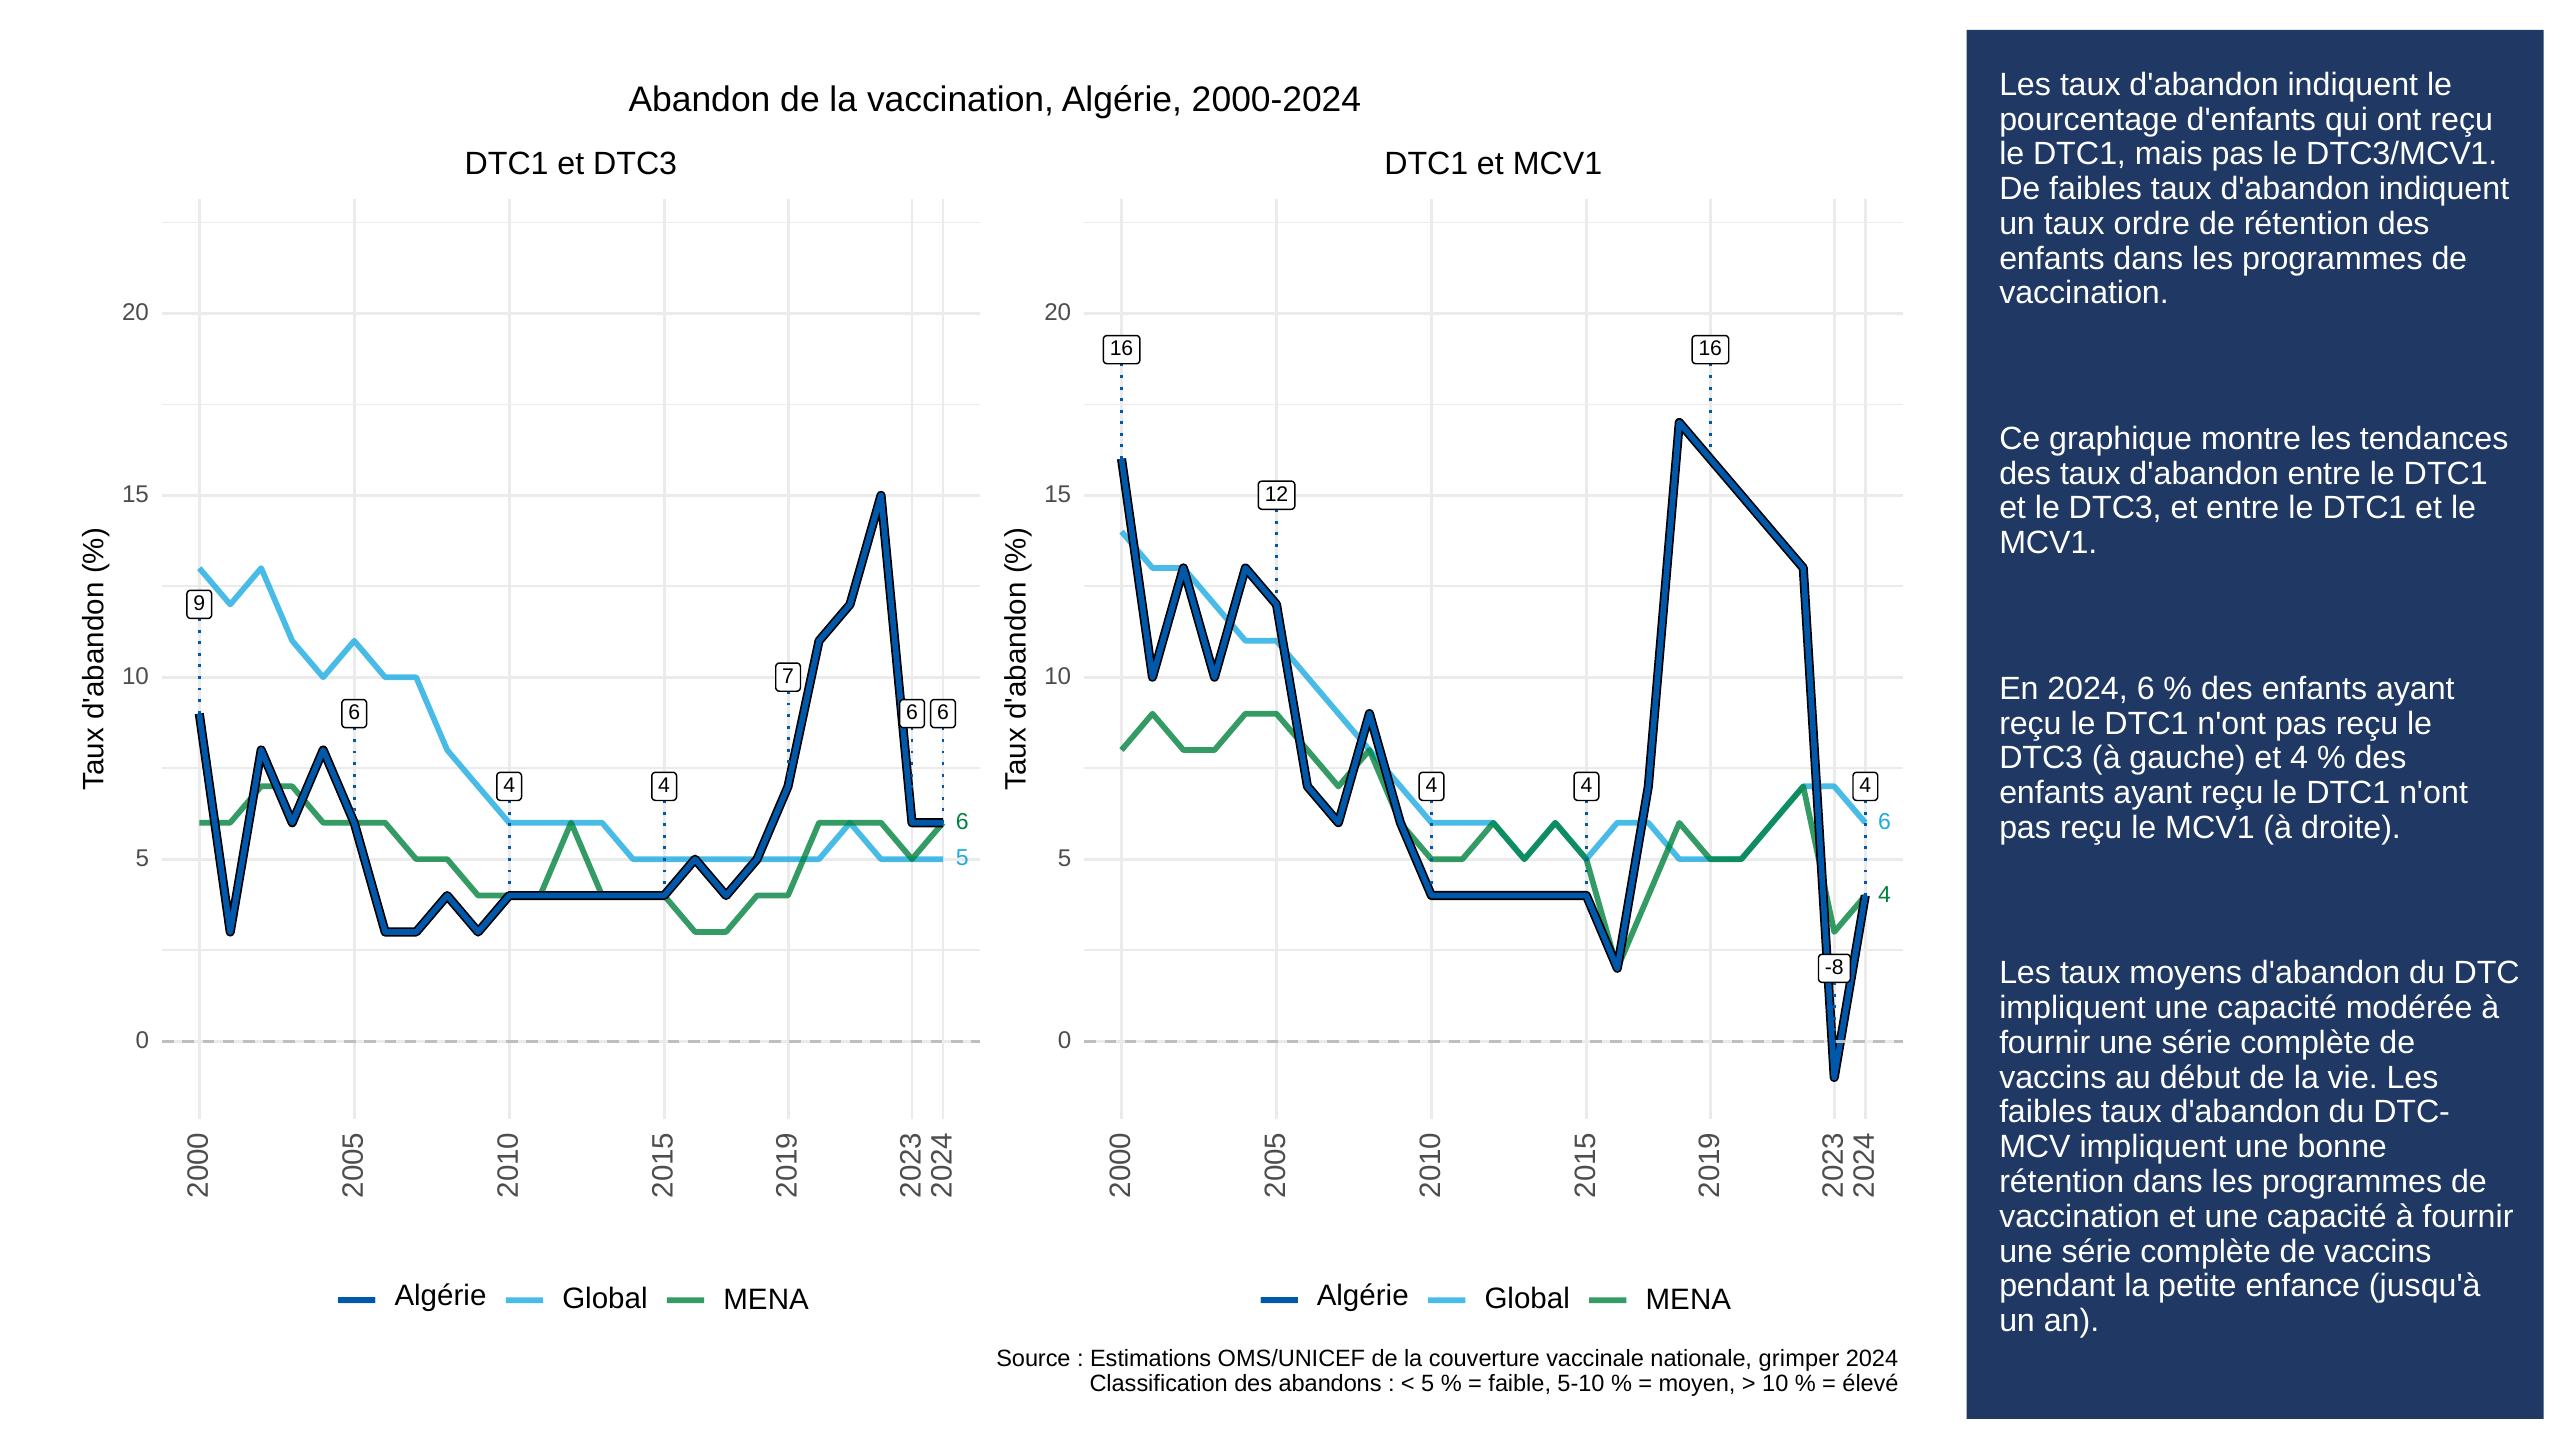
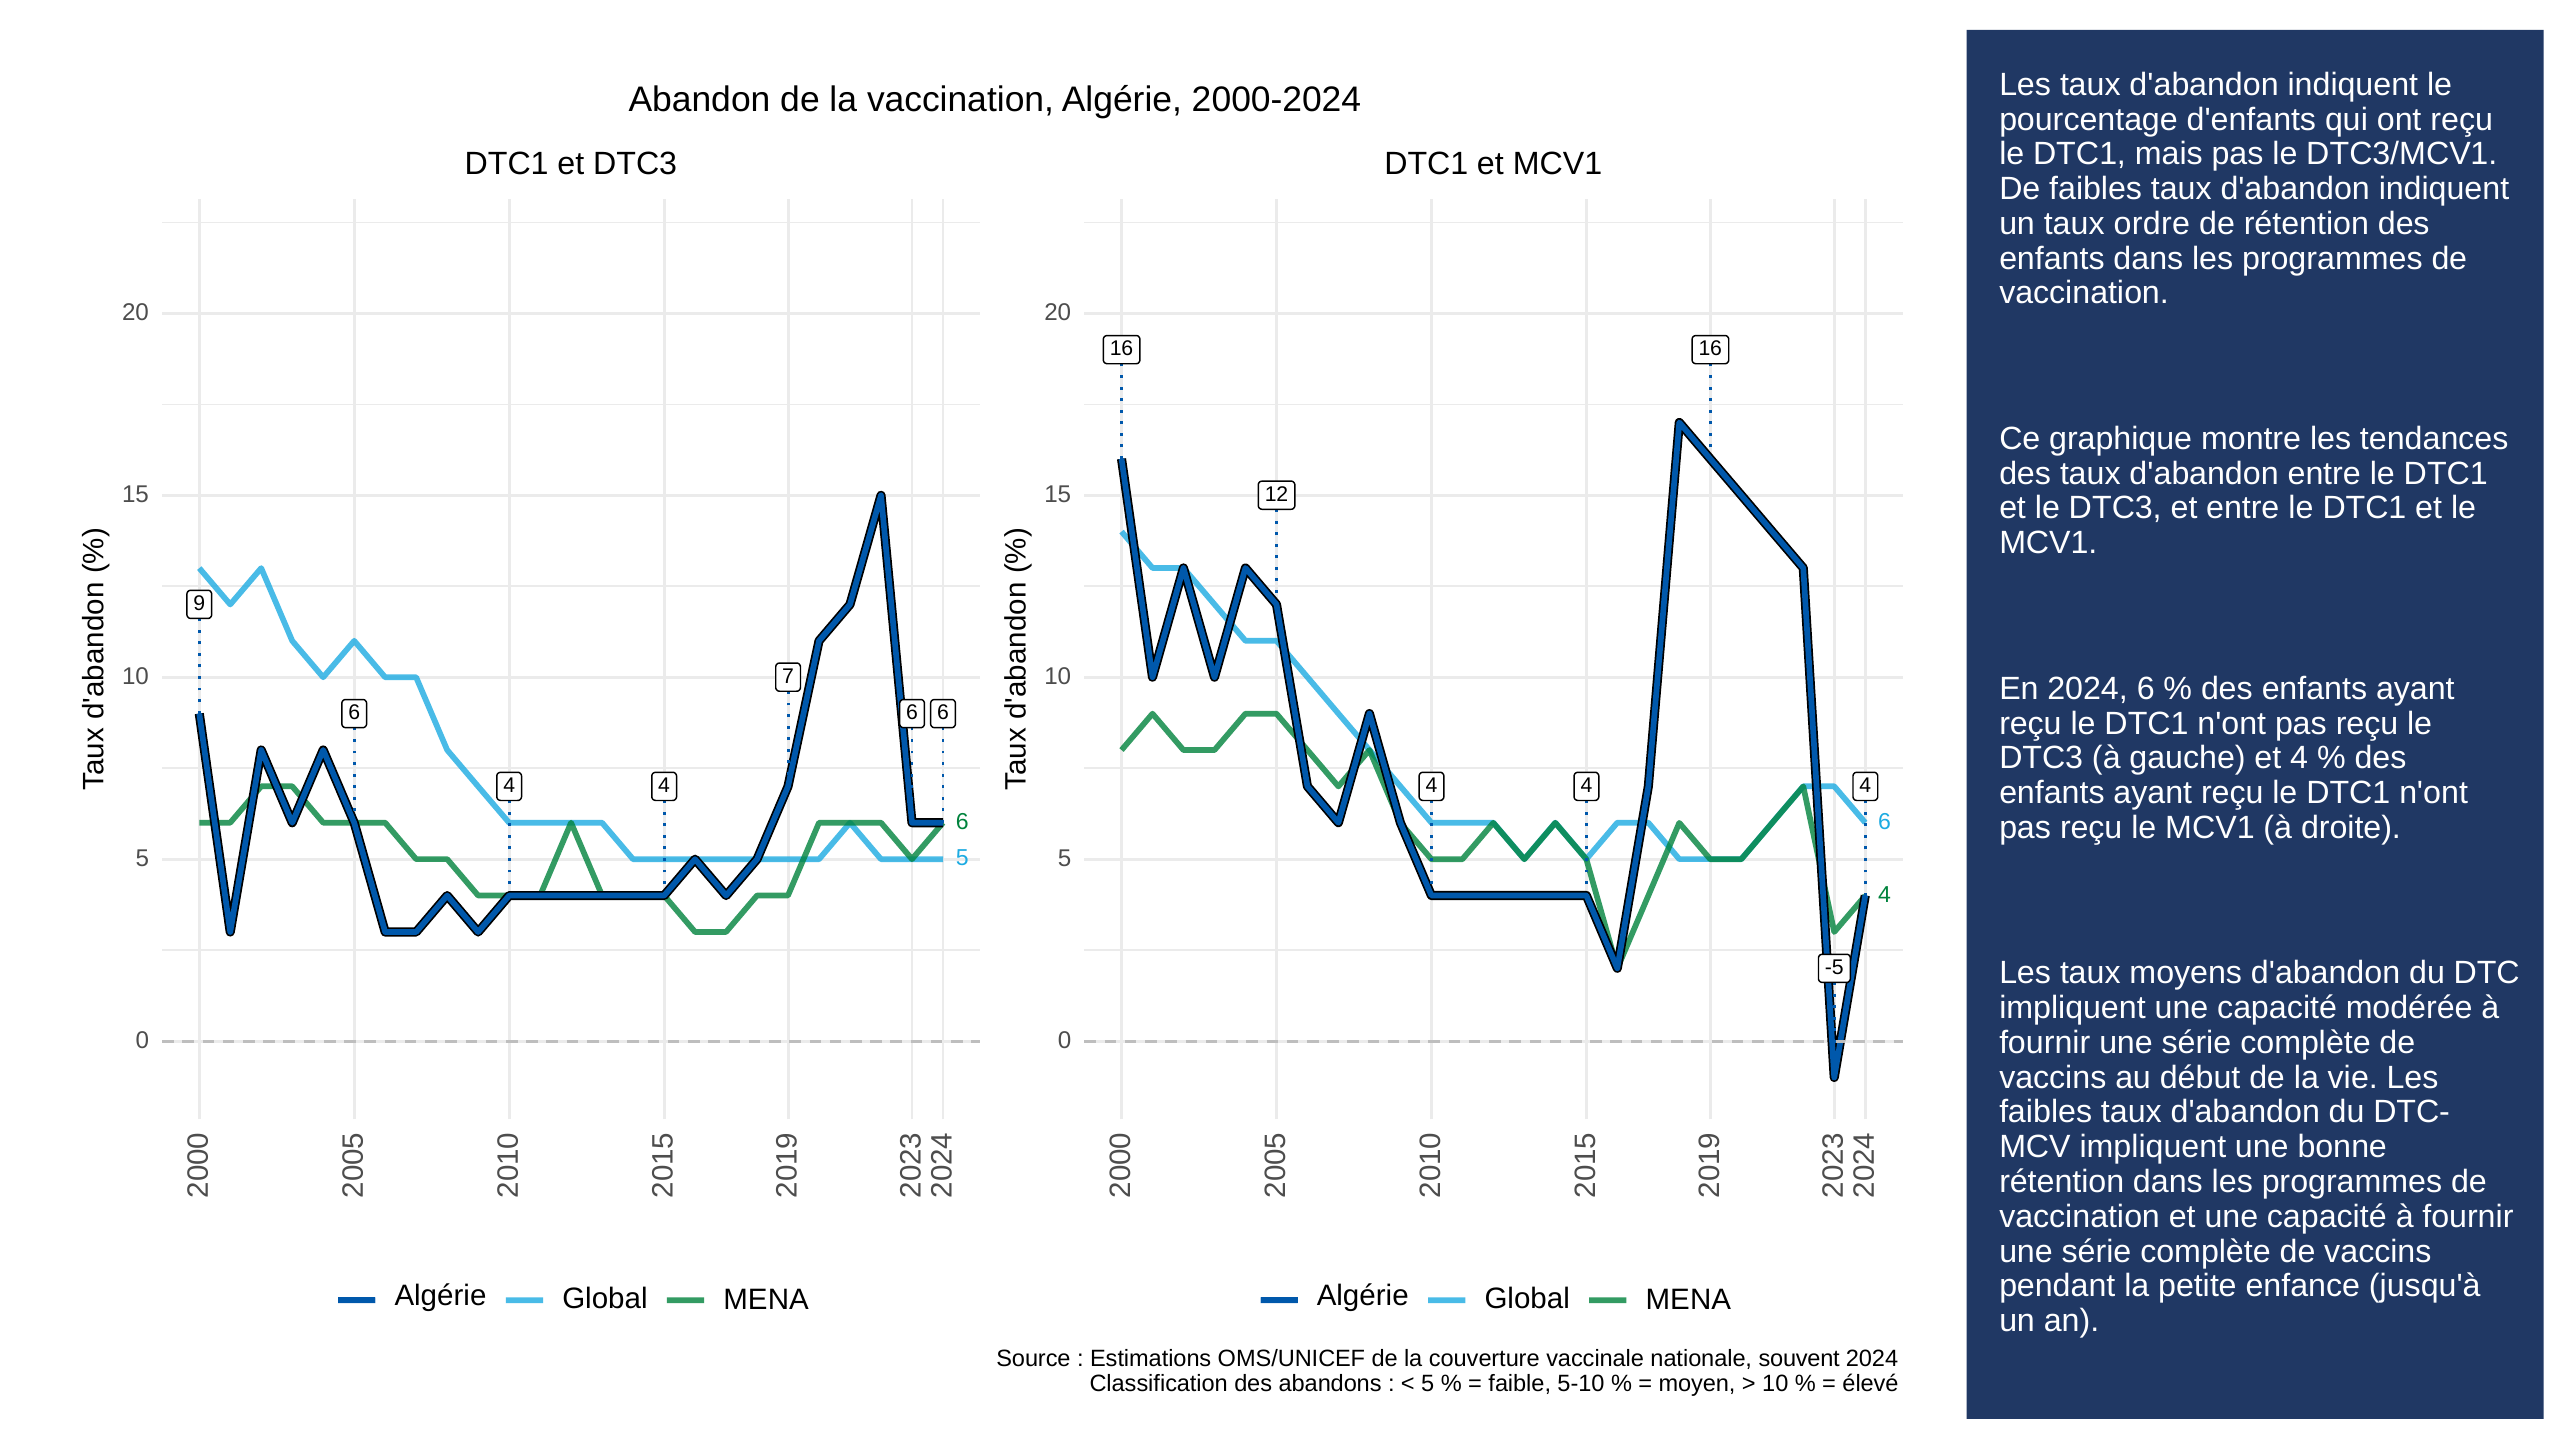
-8: -8 -> -5
grimper: grimper -> souvent
